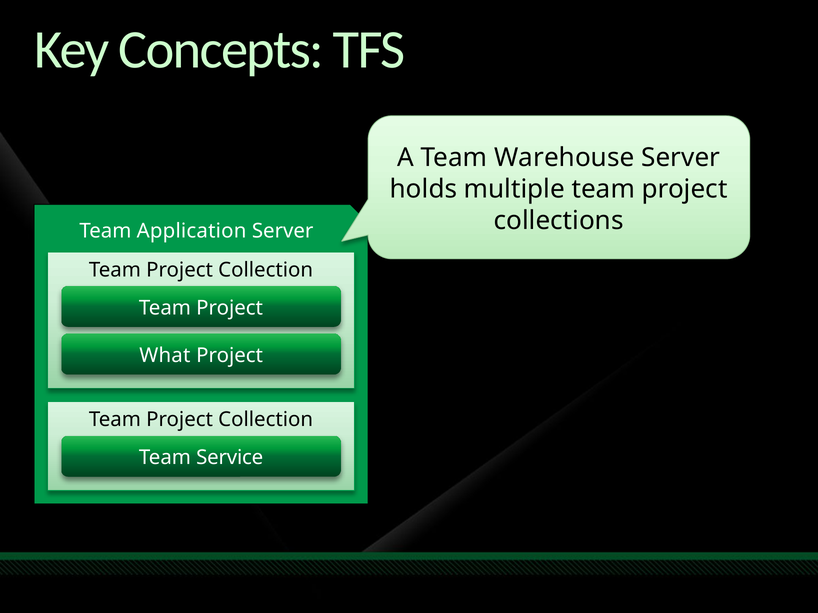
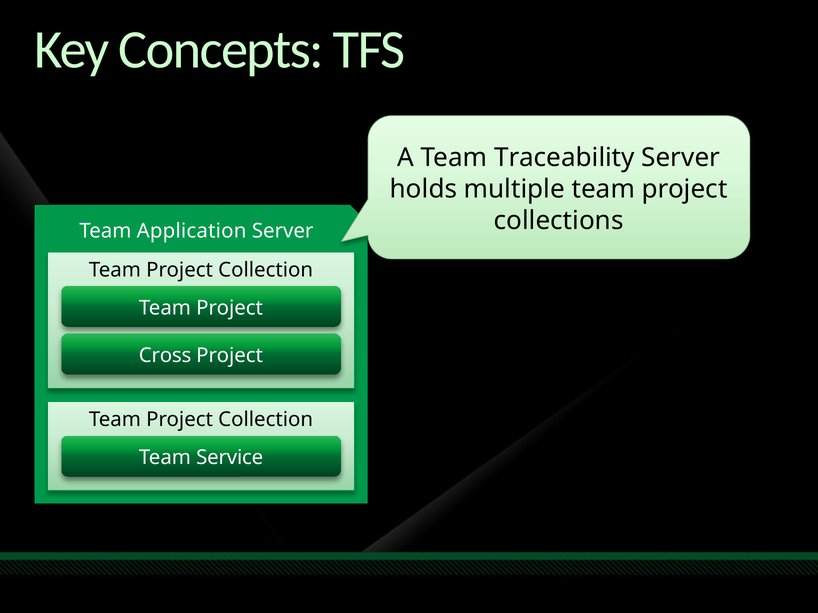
Warehouse: Warehouse -> Traceability
What: What -> Cross
